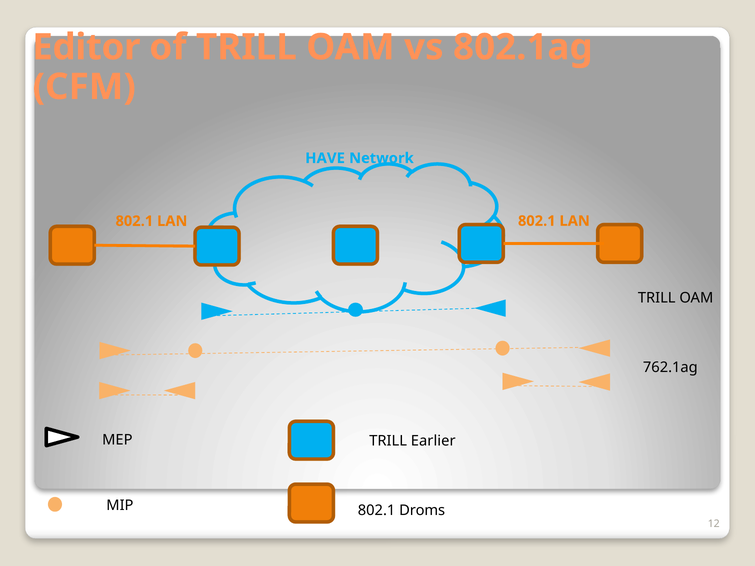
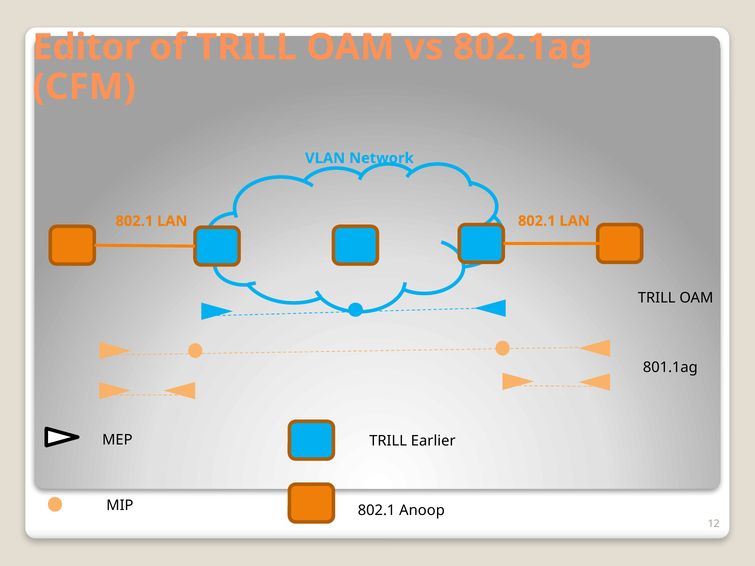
HAVE: HAVE -> VLAN
762.1ag: 762.1ag -> 801.1ag
Droms: Droms -> Anoop
